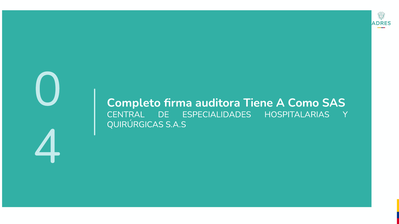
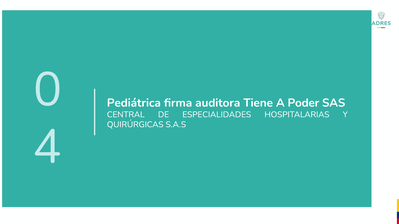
Completo: Completo -> Pediátrica
Como: Como -> Poder
